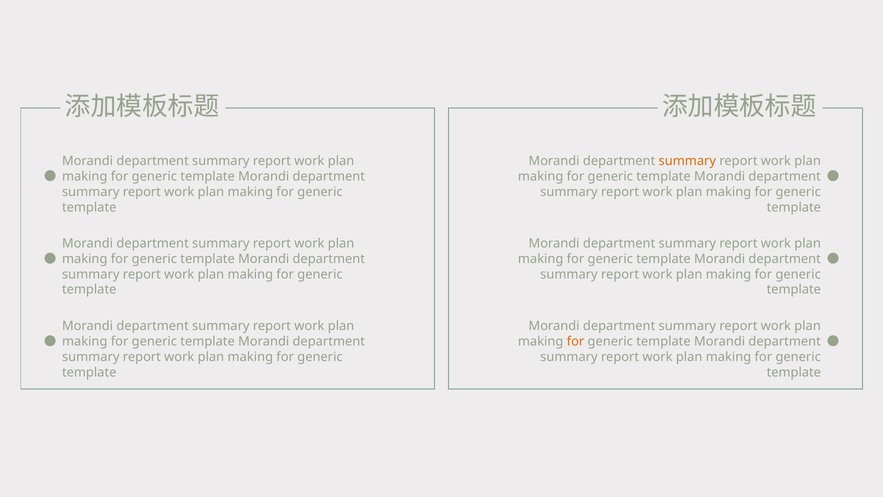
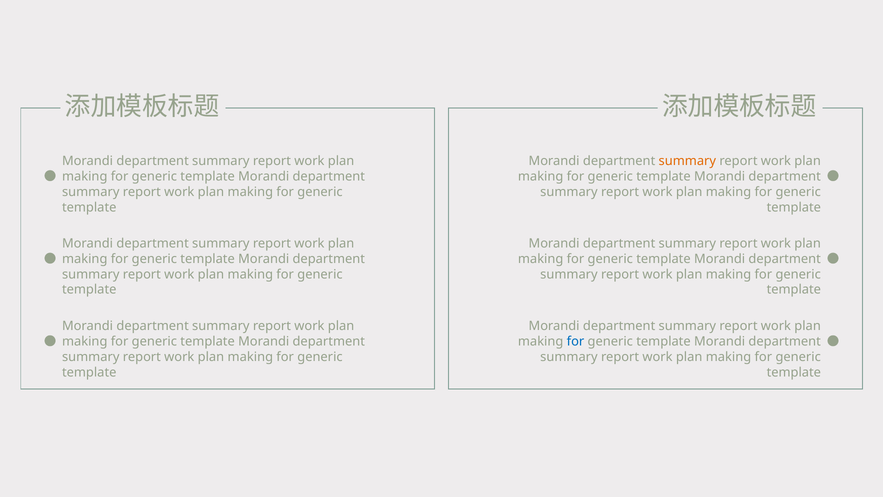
for at (575, 341) colour: orange -> blue
